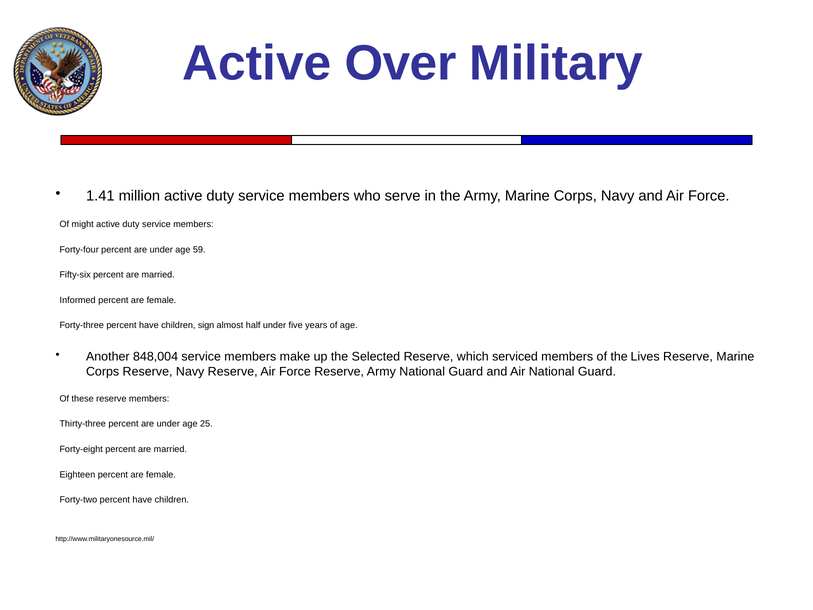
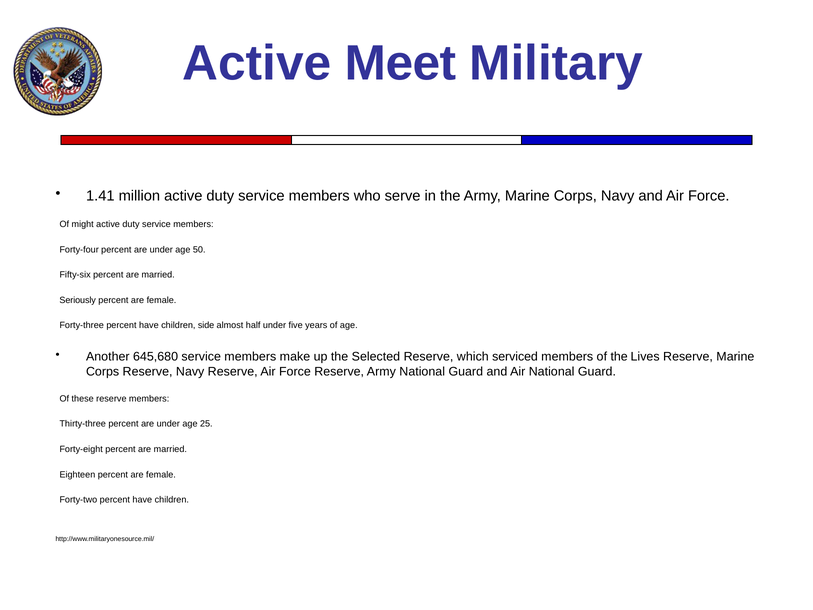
Over: Over -> Meet
59: 59 -> 50
Informed: Informed -> Seriously
sign: sign -> side
848,004: 848,004 -> 645,680
